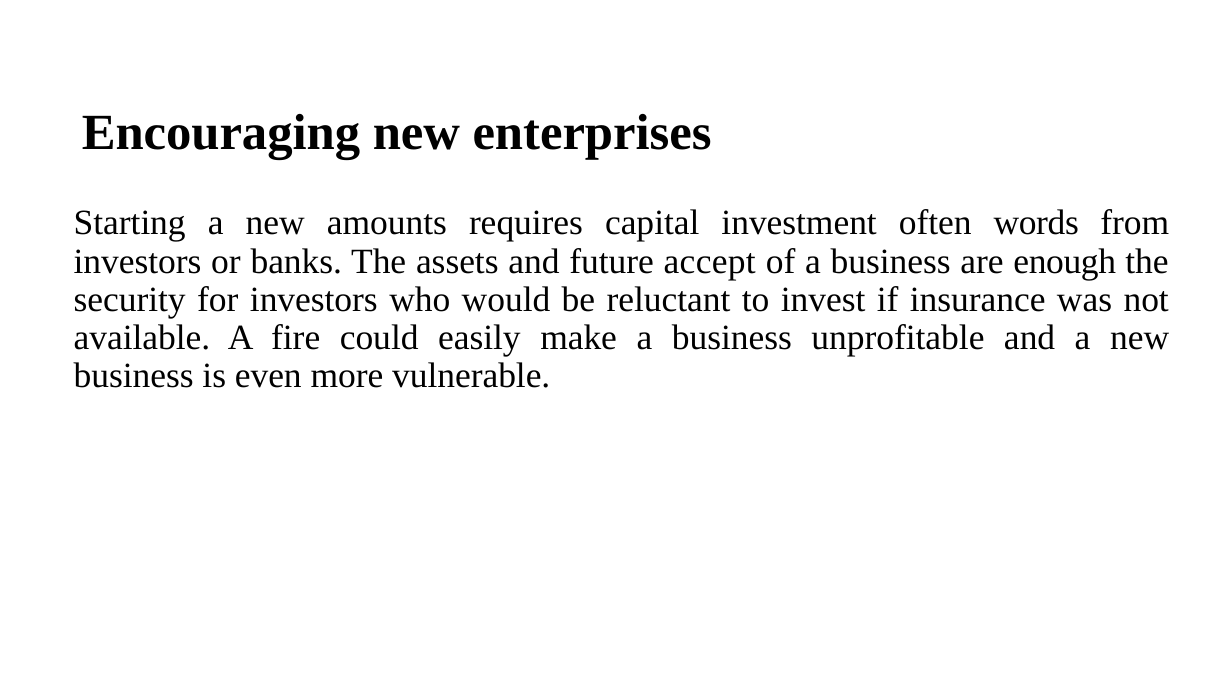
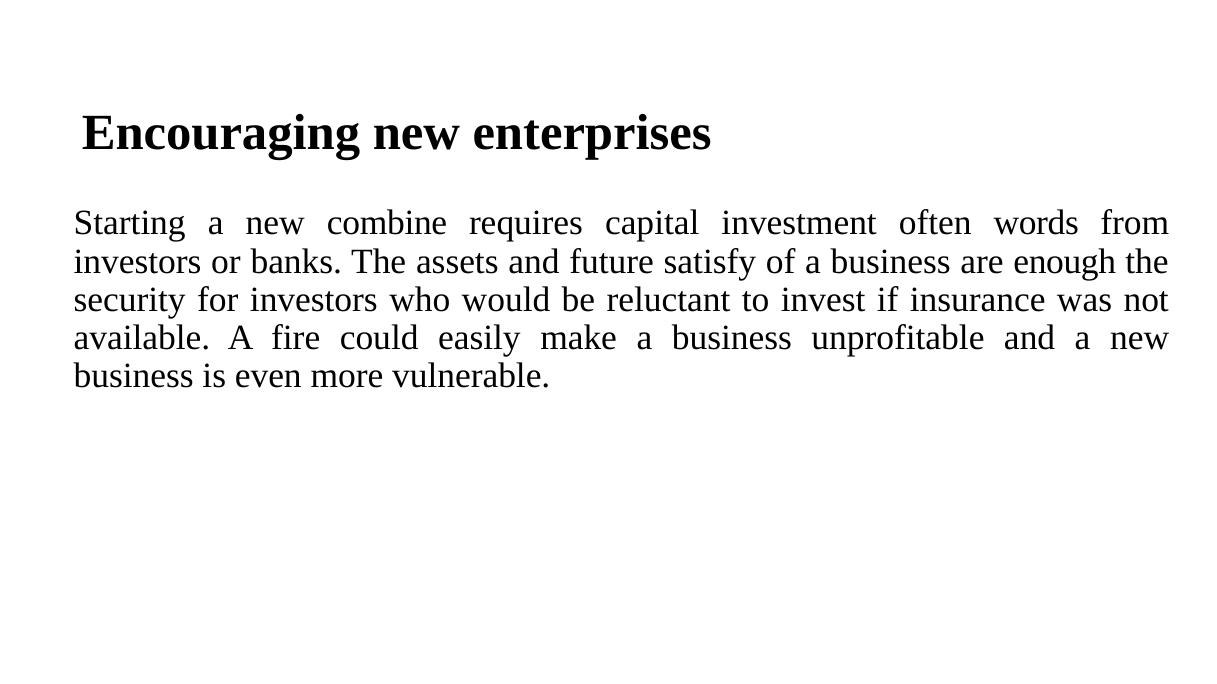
amounts: amounts -> combine
accept: accept -> satisfy
